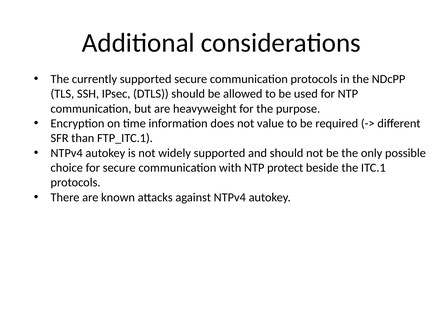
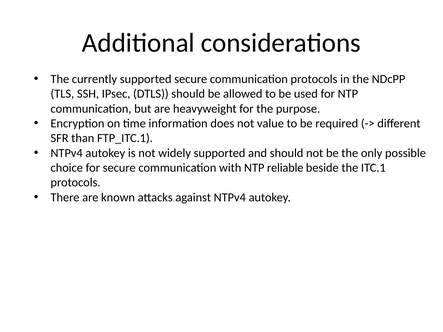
protect: protect -> reliable
